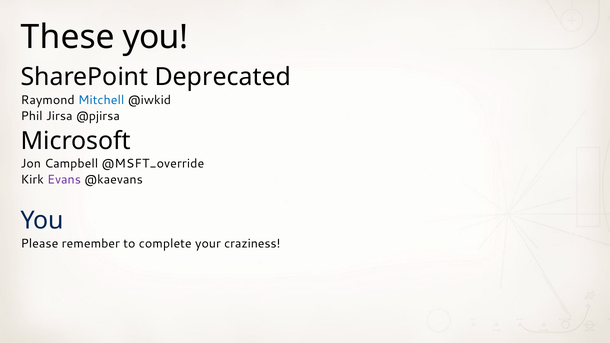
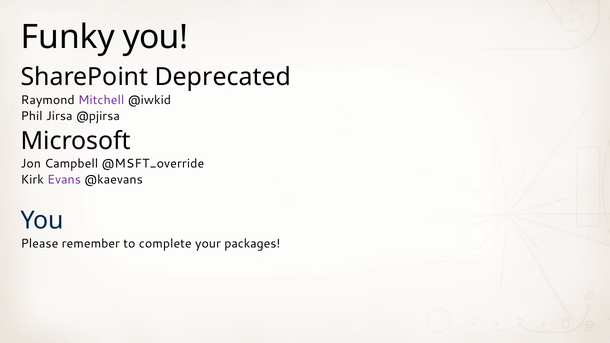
These: These -> Funky
Mitchell colour: blue -> purple
craziness: craziness -> packages
